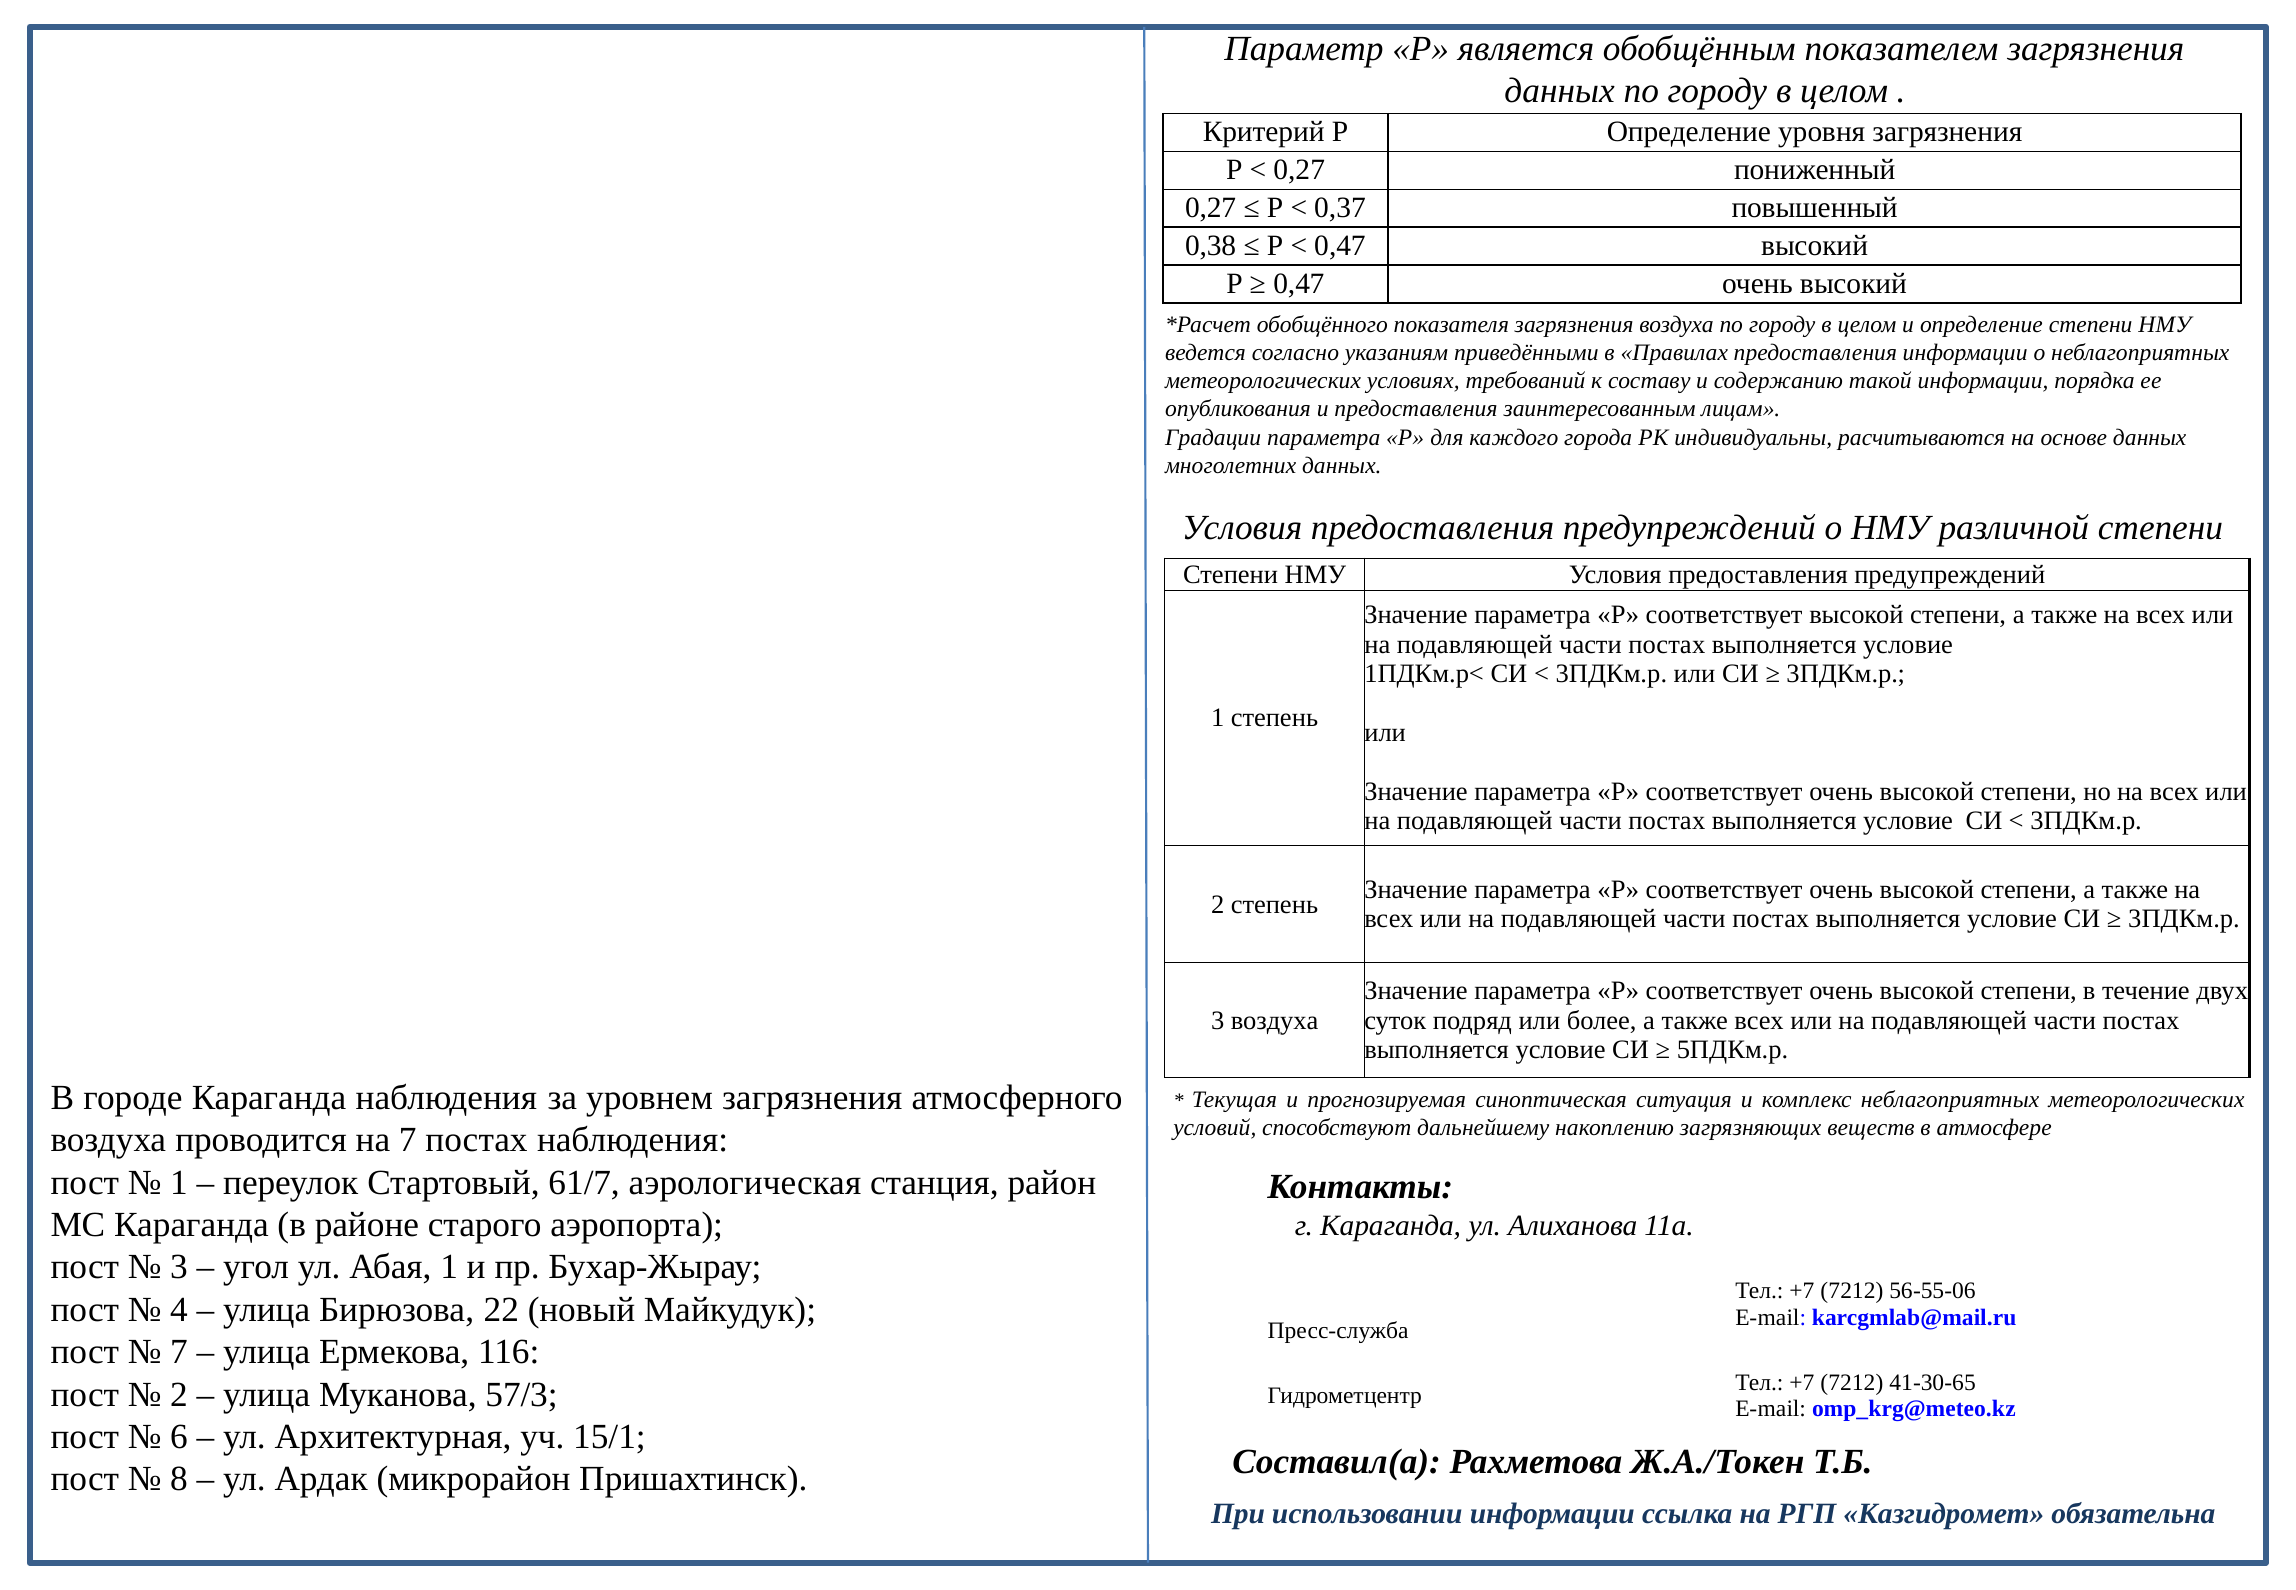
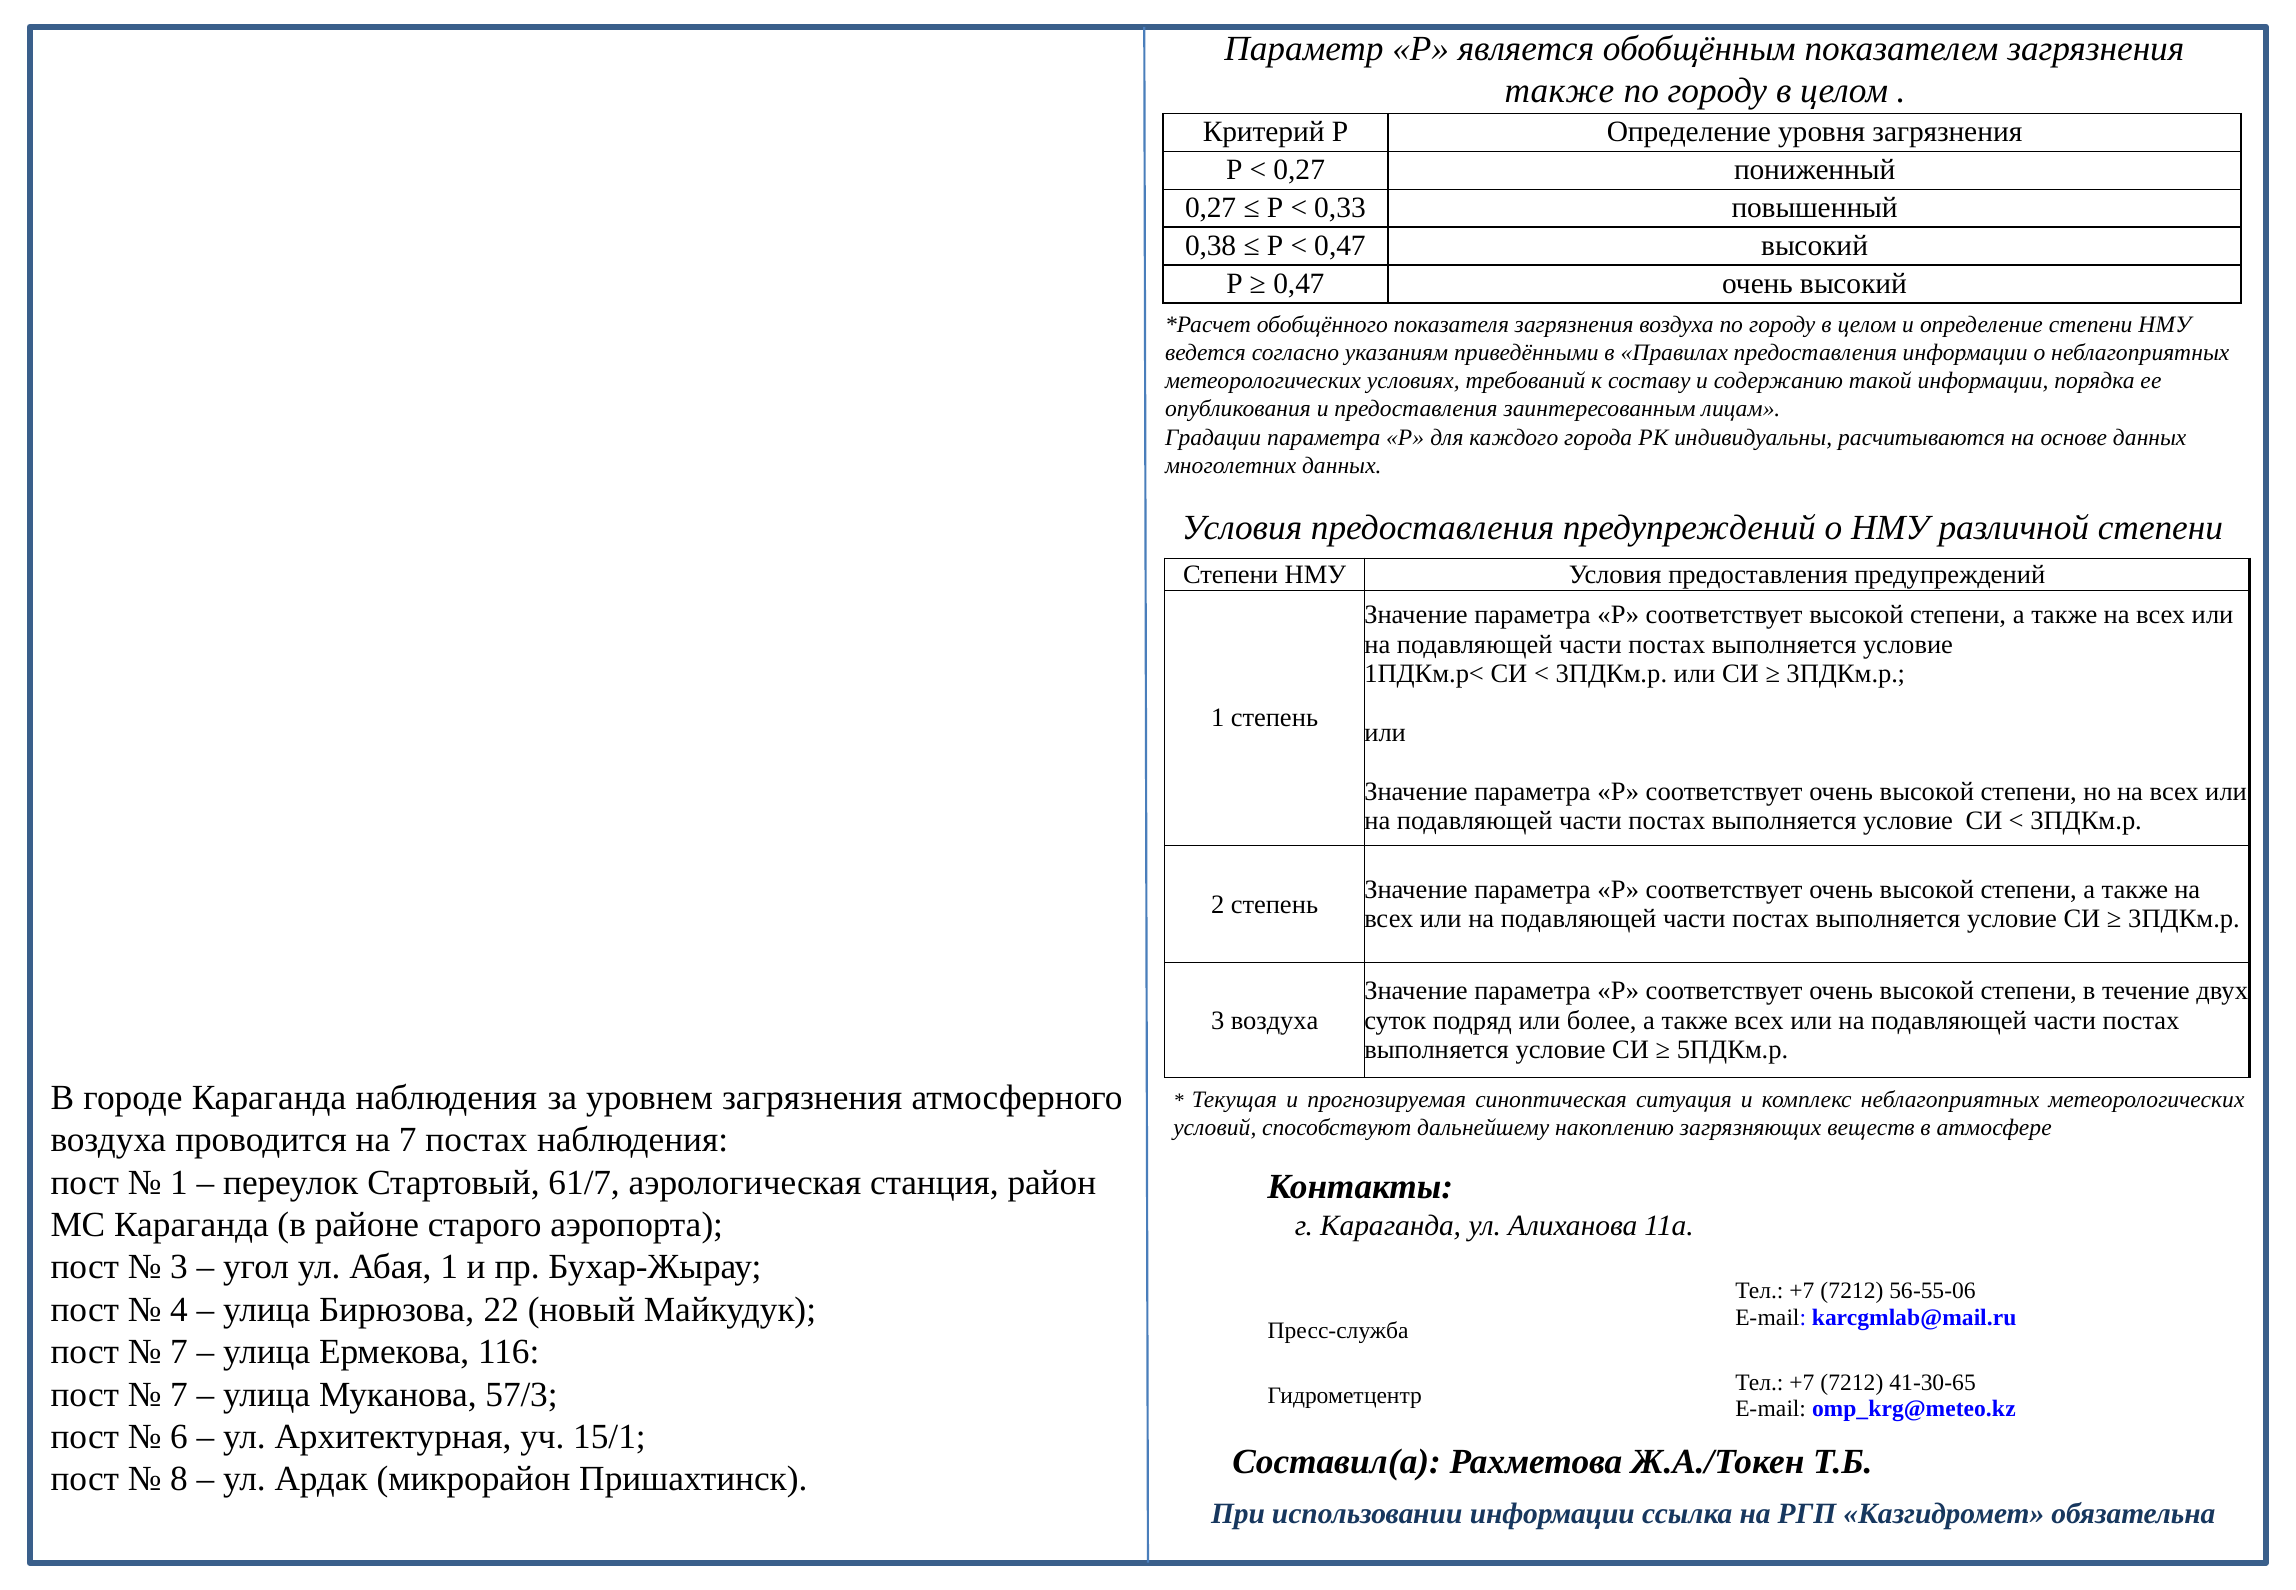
данных at (1560, 91): данных -> также
0,37: 0,37 -> 0,33
2 at (179, 1394): 2 -> 7
